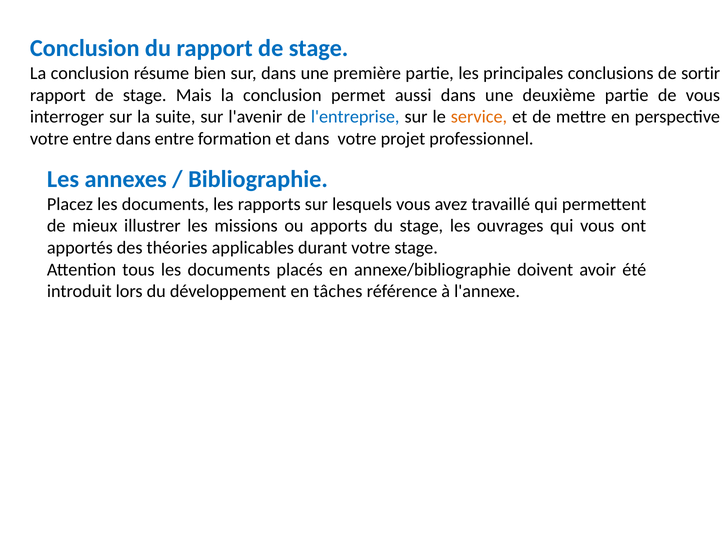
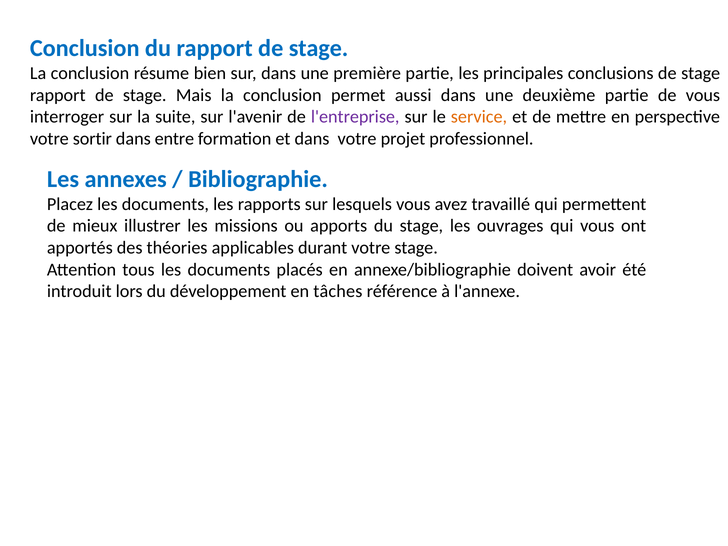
conclusions de sortir: sortir -> stage
l'entreprise colour: blue -> purple
votre entre: entre -> sortir
